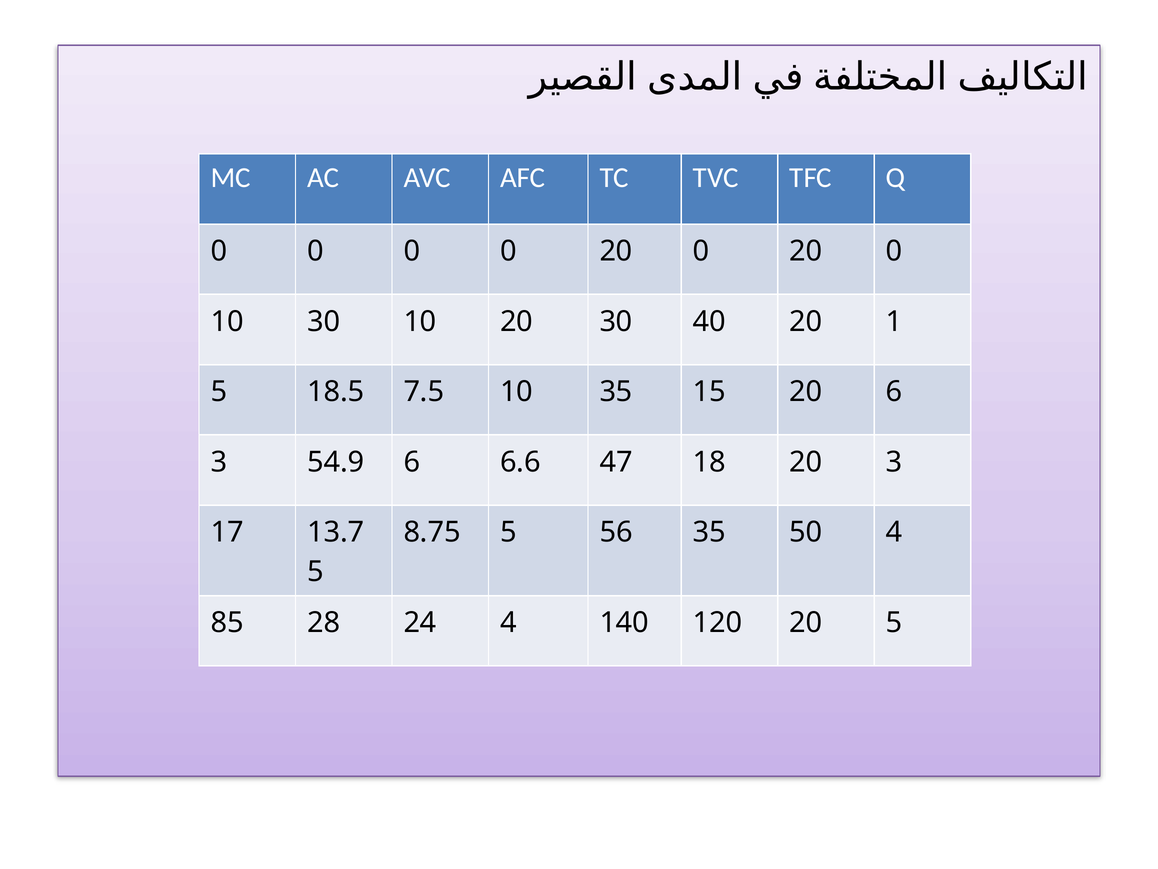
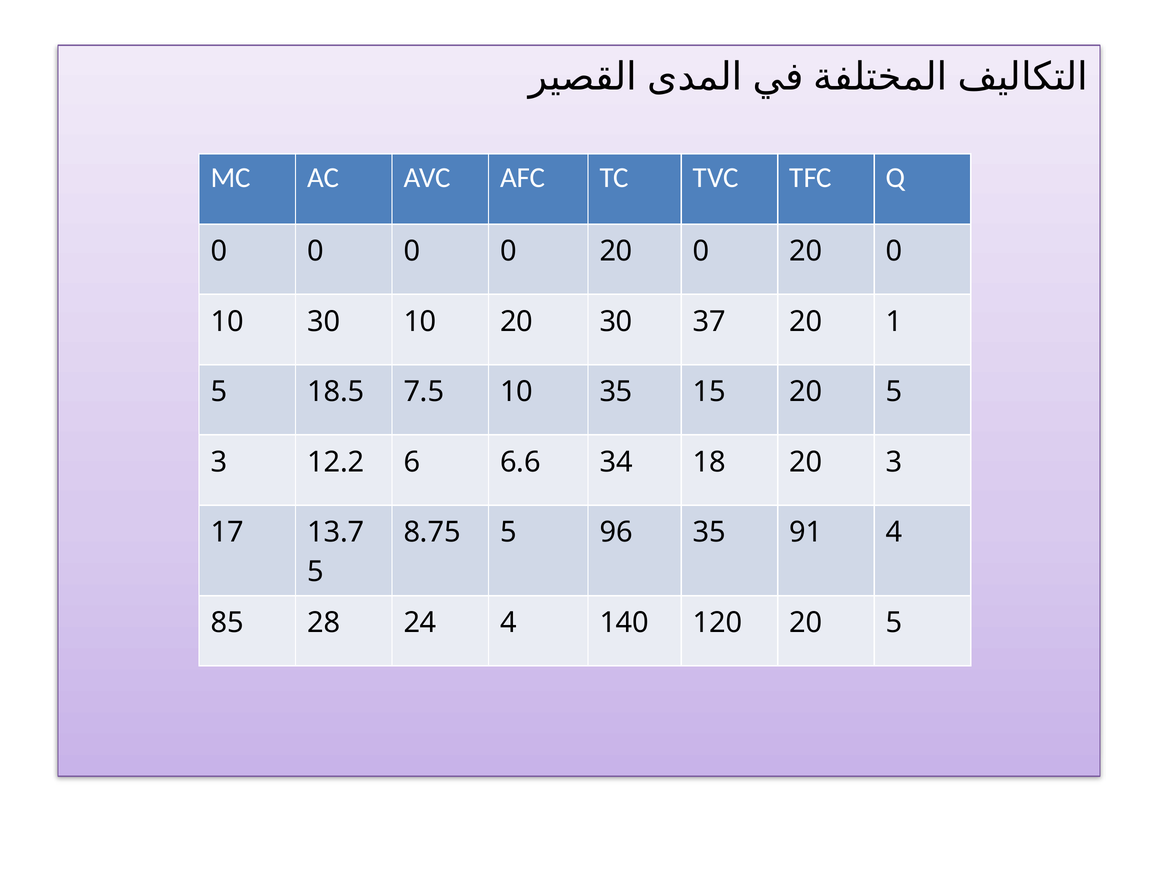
40: 40 -> 37
15 20 6: 6 -> 5
54.9: 54.9 -> 12.2
47: 47 -> 34
56: 56 -> 96
50: 50 -> 91
